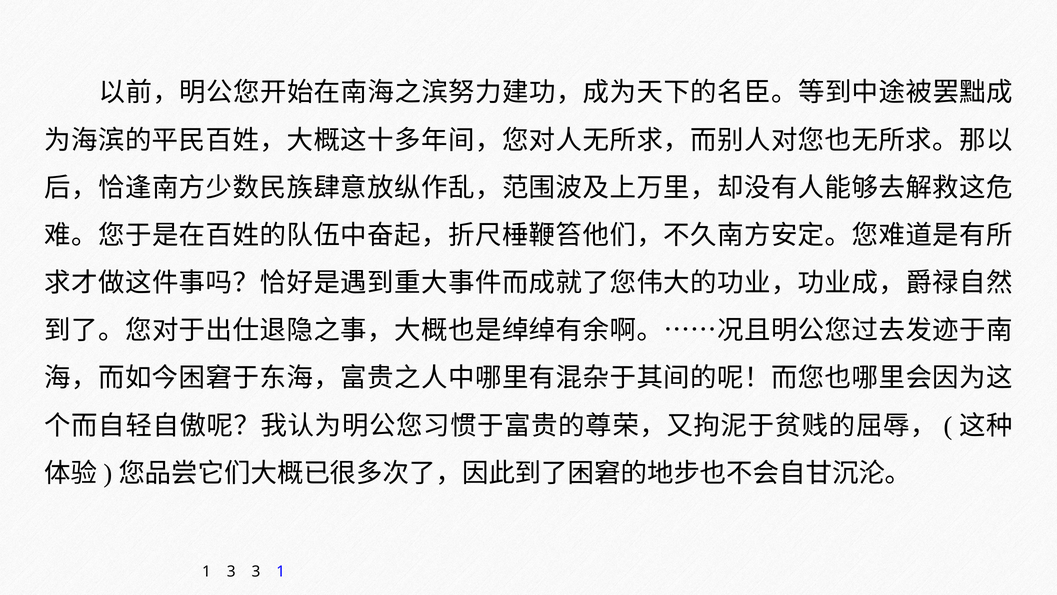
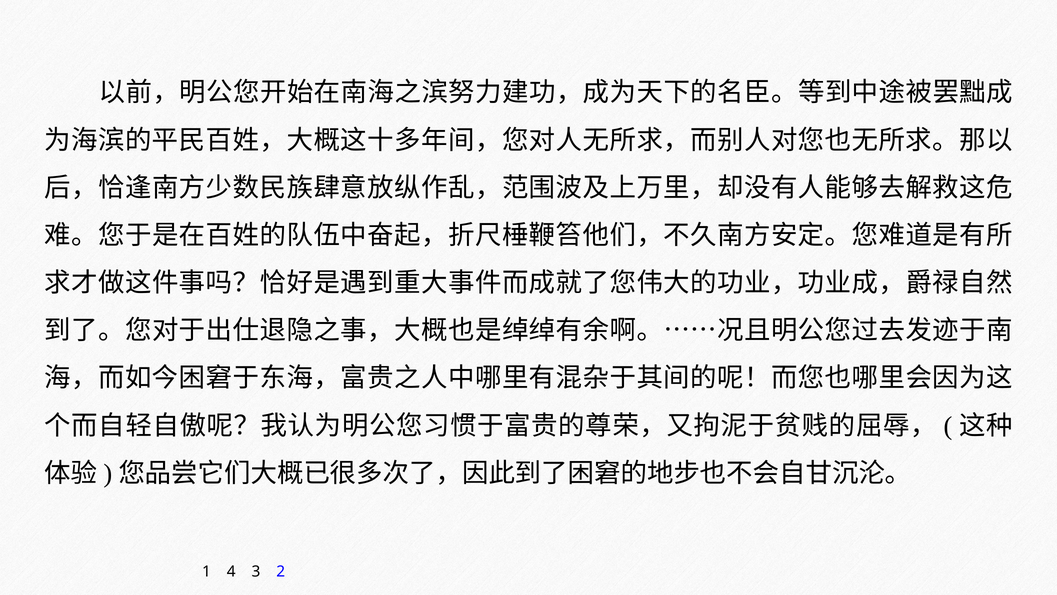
1 3: 3 -> 4
3 1: 1 -> 2
